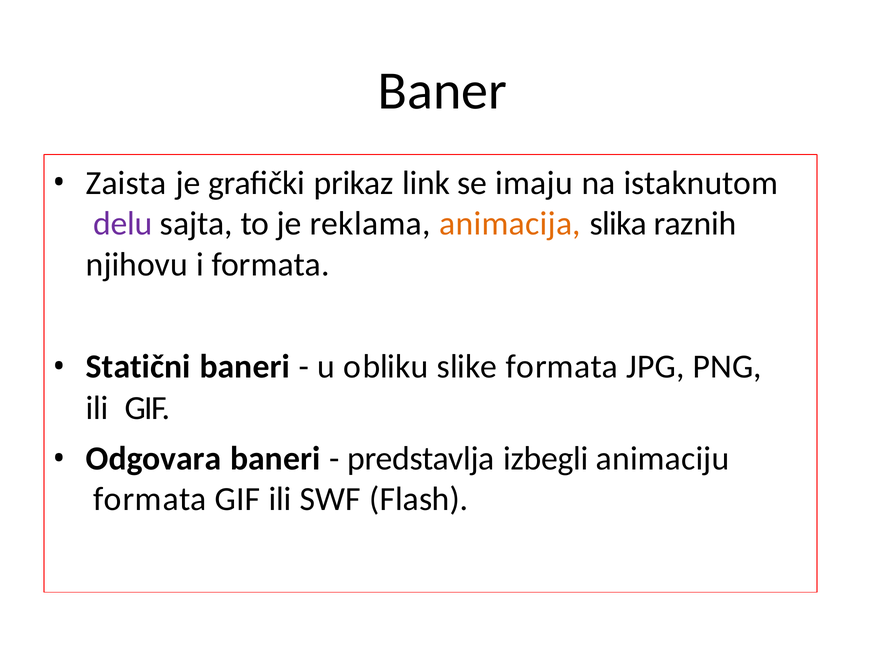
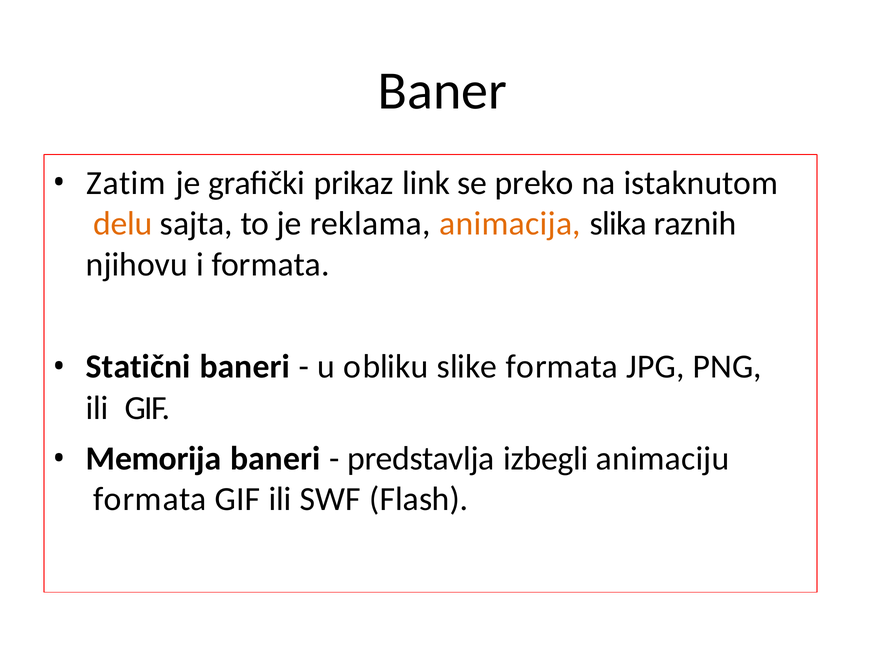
Zaista: Zaista -> Zatim
imaju: imaju -> preko
delu colour: purple -> orange
Odgovara: Odgovara -> Memorija
